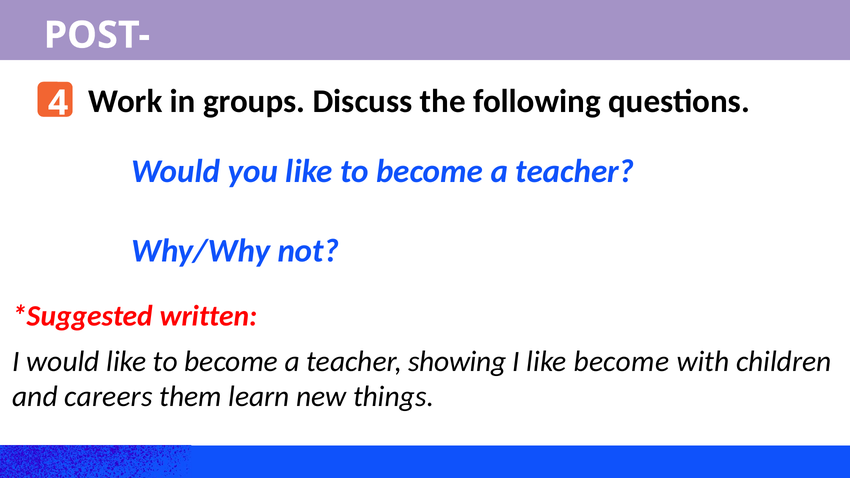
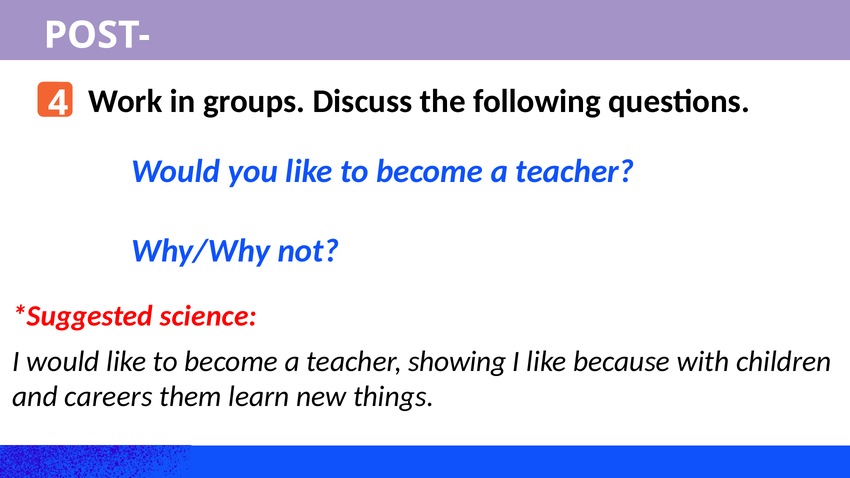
written: written -> science
like become: become -> because
